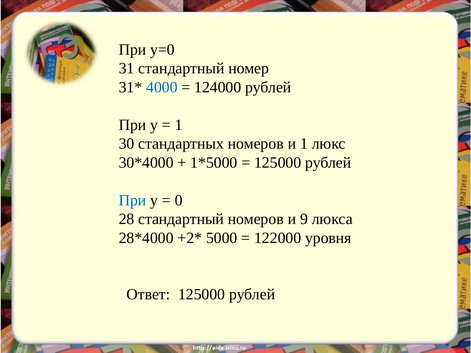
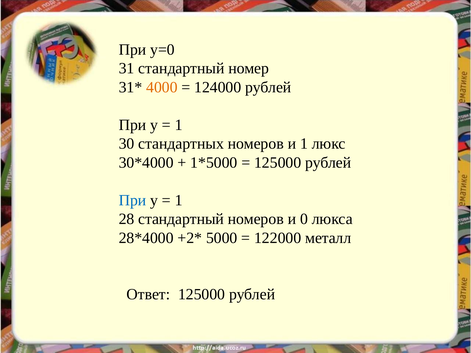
4000 colour: blue -> orange
0 at (179, 200): 0 -> 1
9: 9 -> 0
уровня: уровня -> металл
